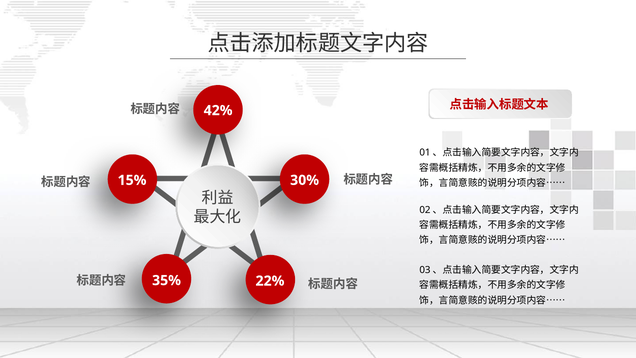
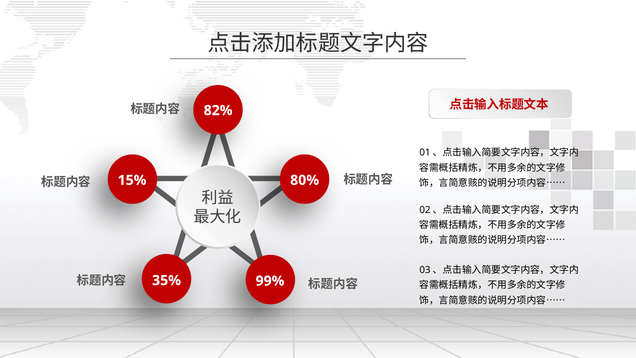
42%: 42% -> 82%
30%: 30% -> 80%
22%: 22% -> 99%
